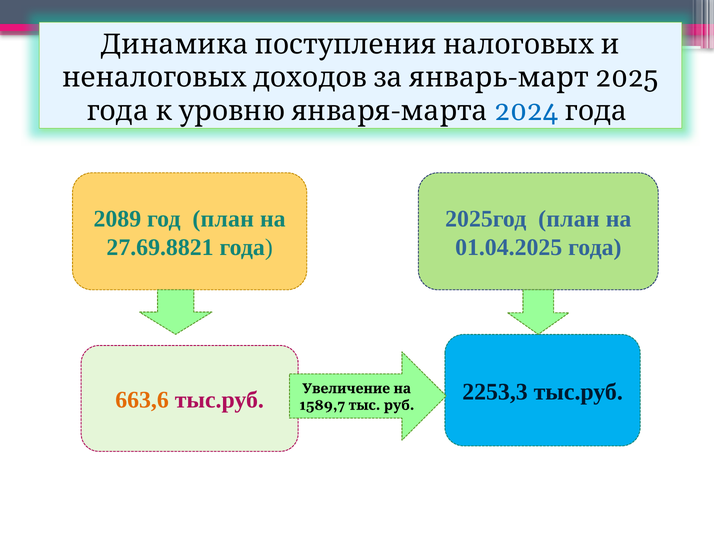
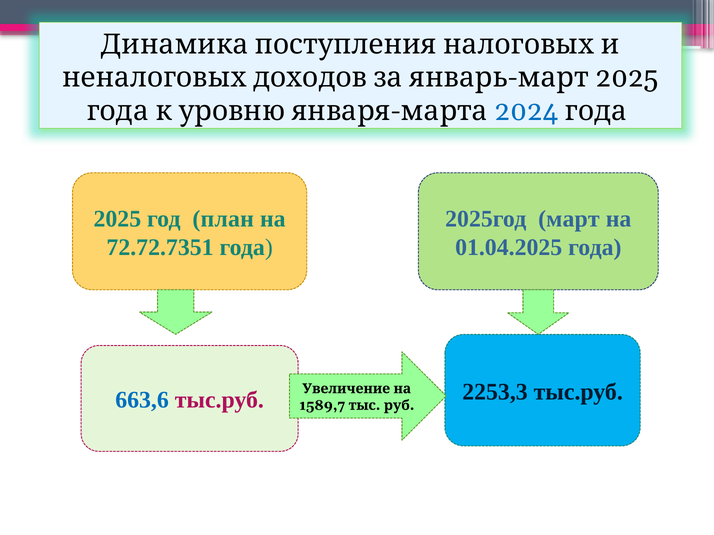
2089 at (117, 219): 2089 -> 2025
2025год план: план -> март
27.69.8821: 27.69.8821 -> 72.72.7351
663,6 colour: orange -> blue
